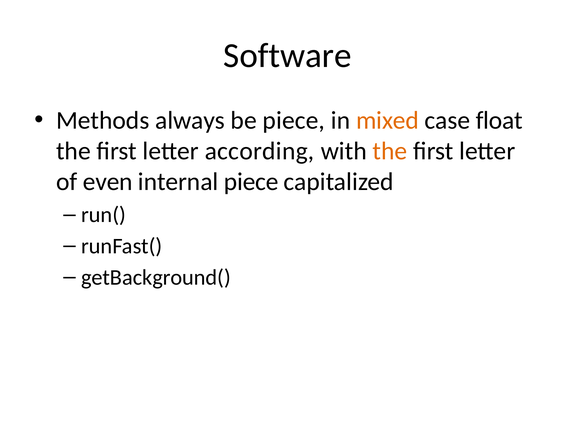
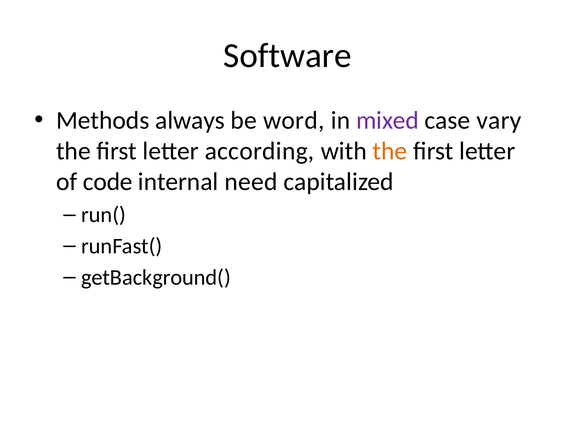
be piece: piece -> word
mixed colour: orange -> purple
float: float -> vary
even: even -> code
internal piece: piece -> need
